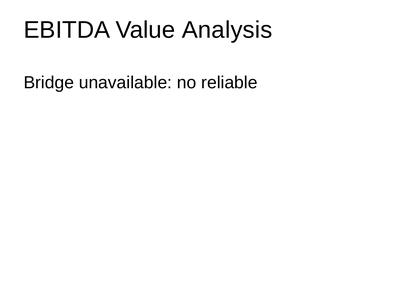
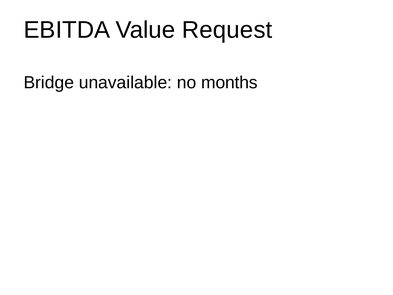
Analysis: Analysis -> Request
reliable: reliable -> months
